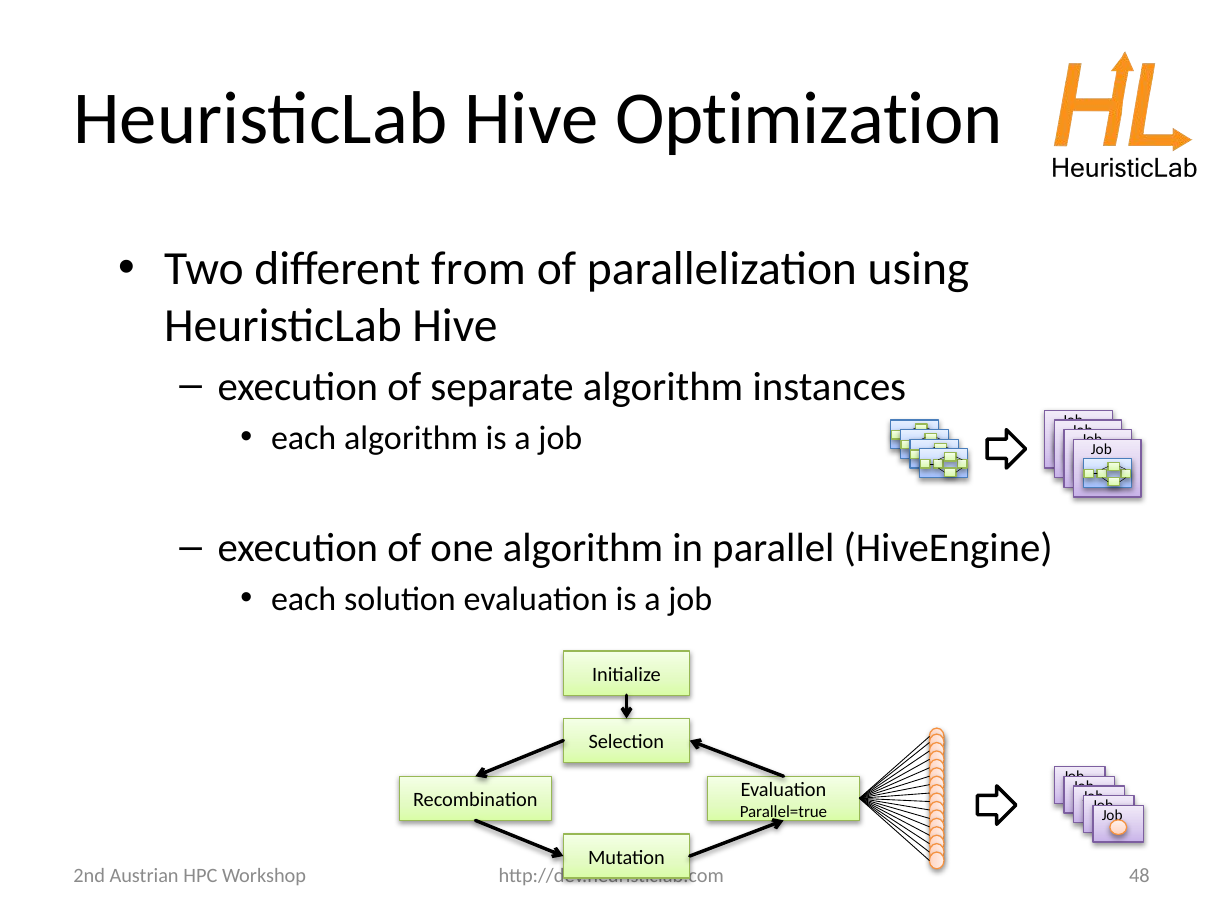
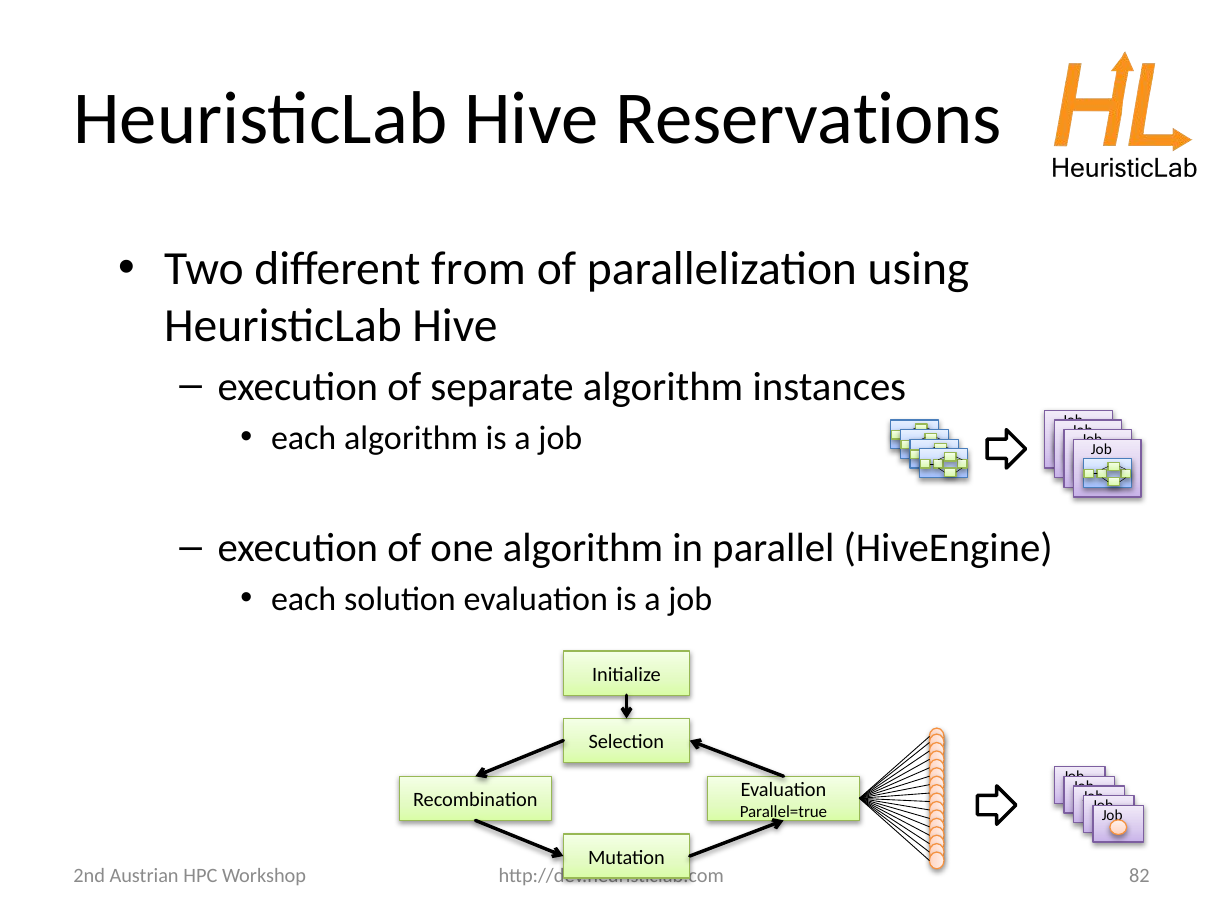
Optimization: Optimization -> Reservations
48: 48 -> 82
